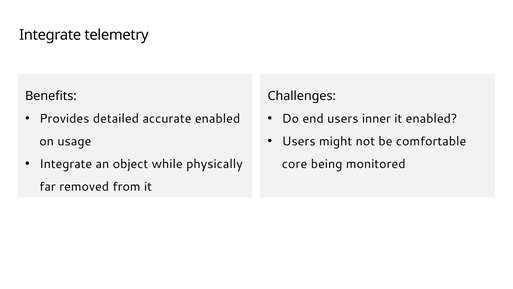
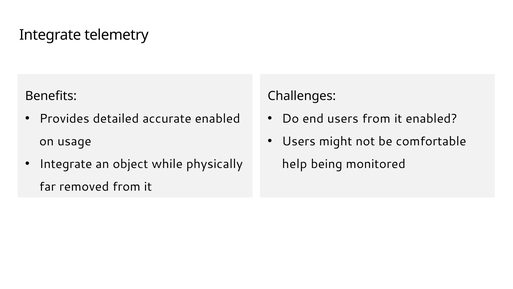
users inner: inner -> from
core: core -> help
